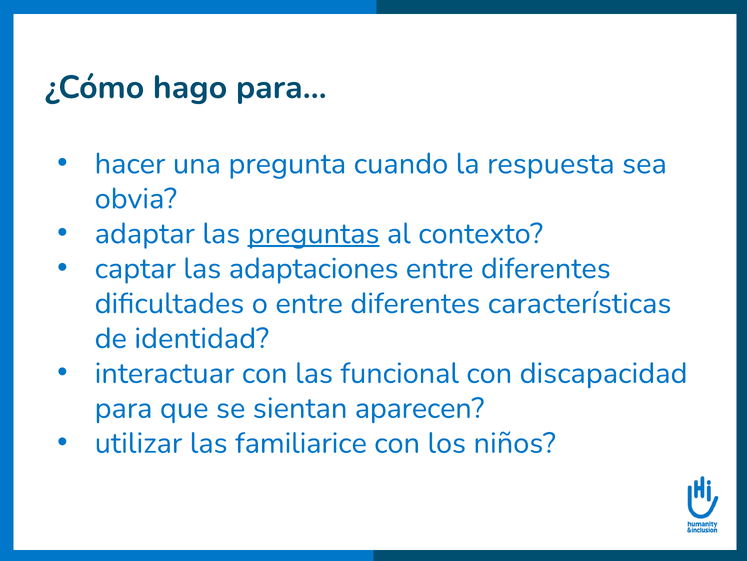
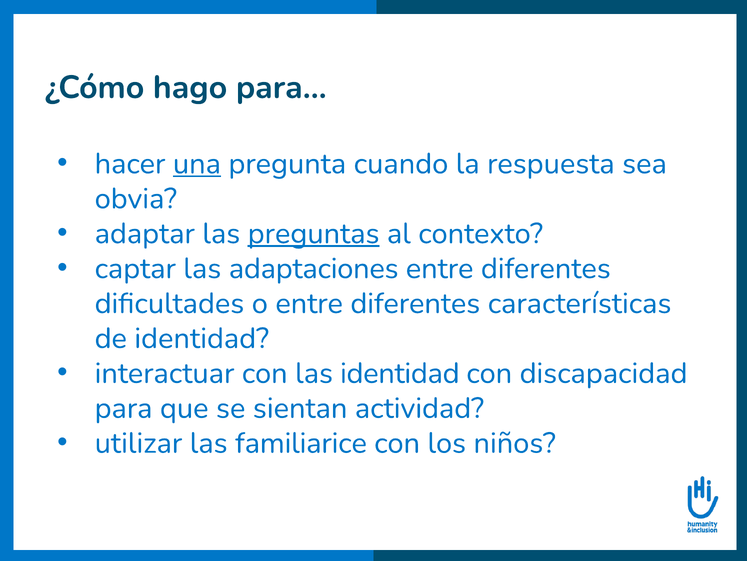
una underline: none -> present
las funcional: funcional -> identidad
aparecen: aparecen -> actividad
